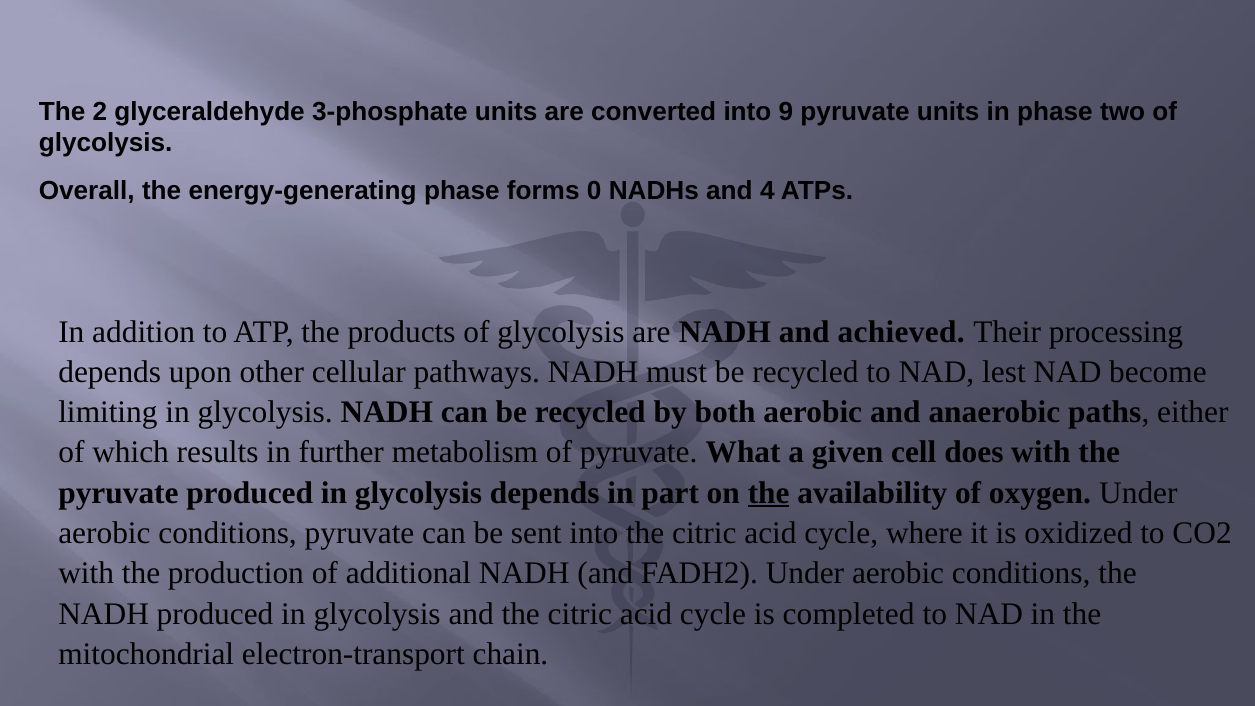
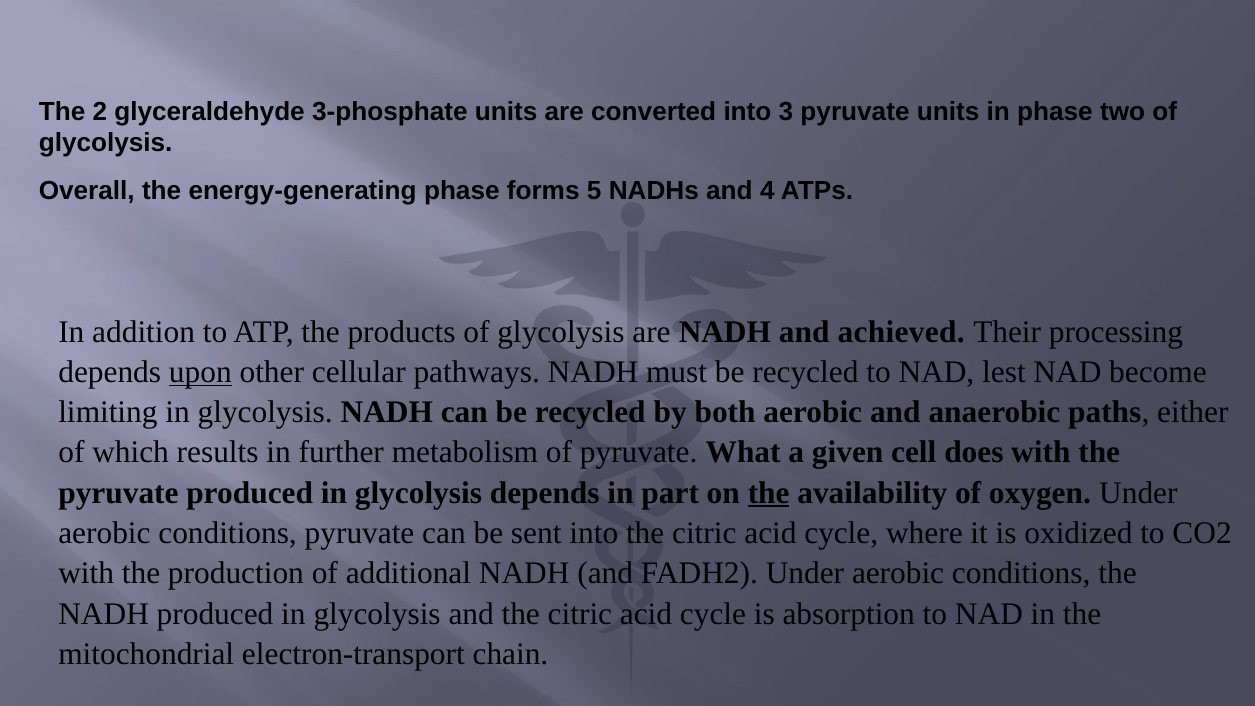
9: 9 -> 3
0: 0 -> 5
upon underline: none -> present
completed: completed -> absorption
